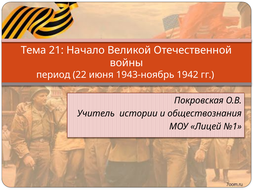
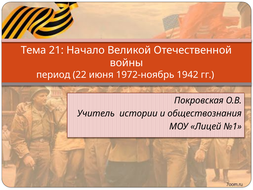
1943-ноябрь: 1943-ноябрь -> 1972-ноябрь
